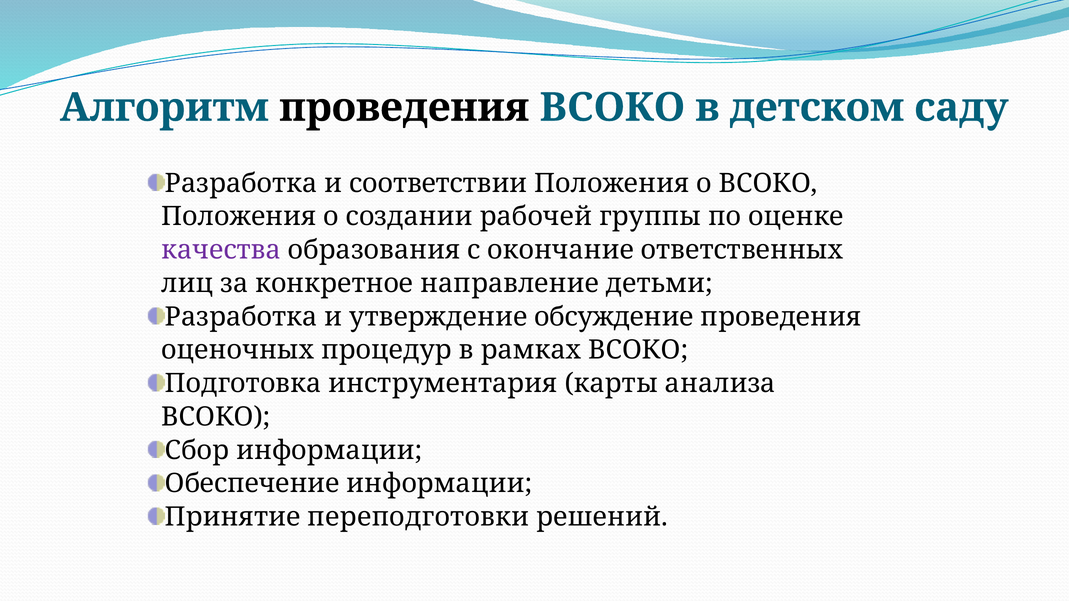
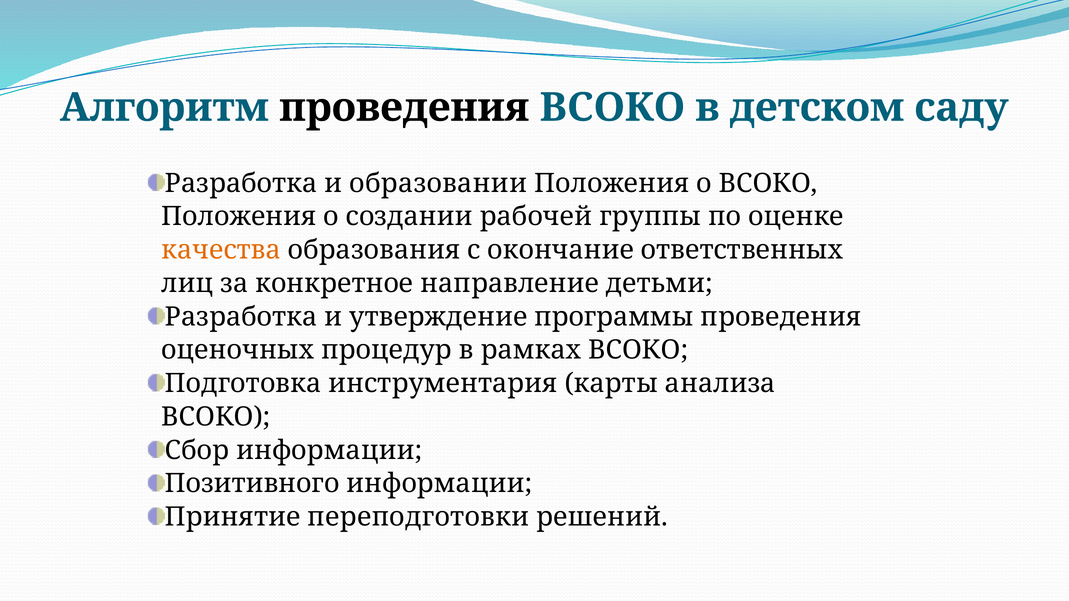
соответствии: соответствии -> образовании
качества colour: purple -> orange
обсуждение: обсуждение -> программы
Обеспечение: Обеспечение -> Позитивного
